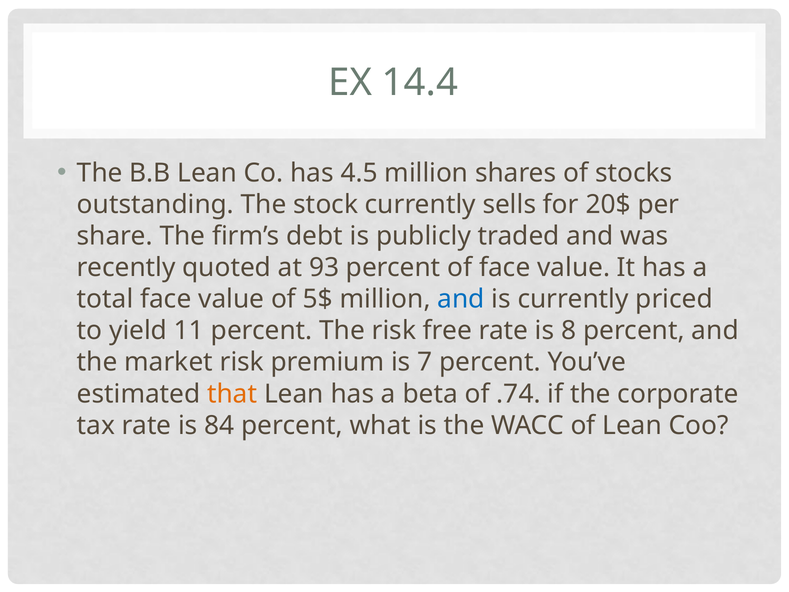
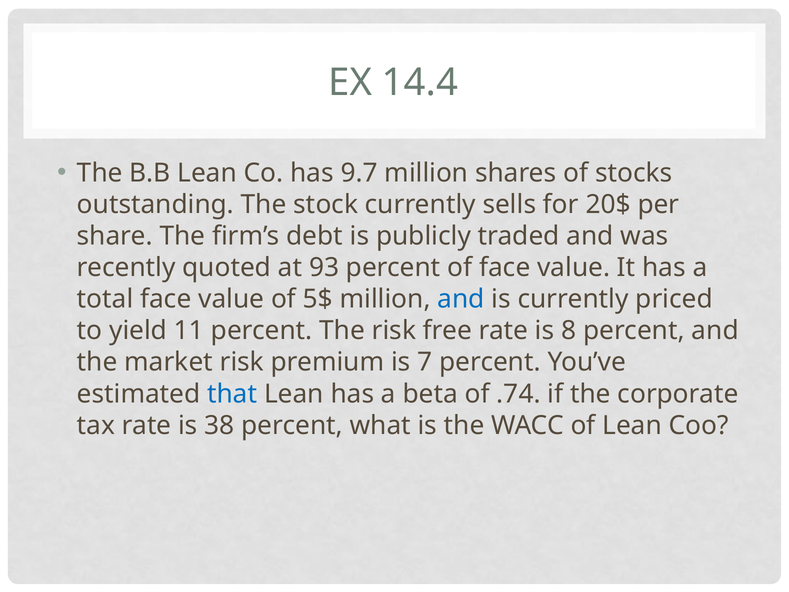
4.5: 4.5 -> 9.7
that colour: orange -> blue
84: 84 -> 38
